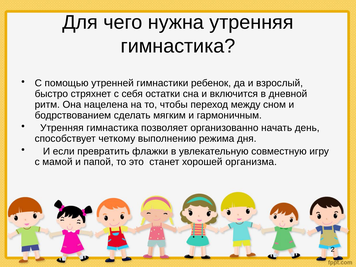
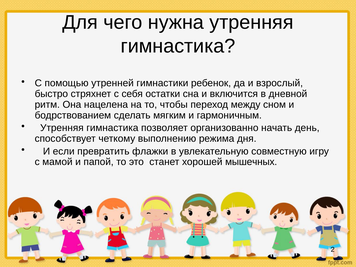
организма: организма -> мышечных
